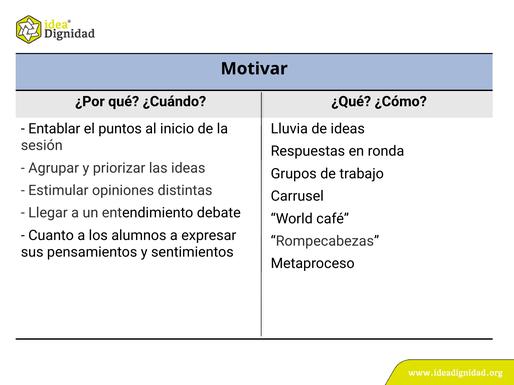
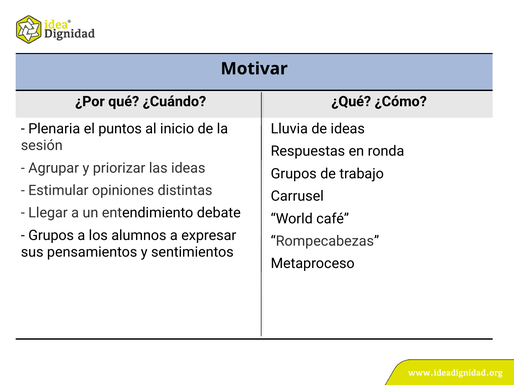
Entablar: Entablar -> Plenaria
Cuanto at (51, 236): Cuanto -> Grupos
